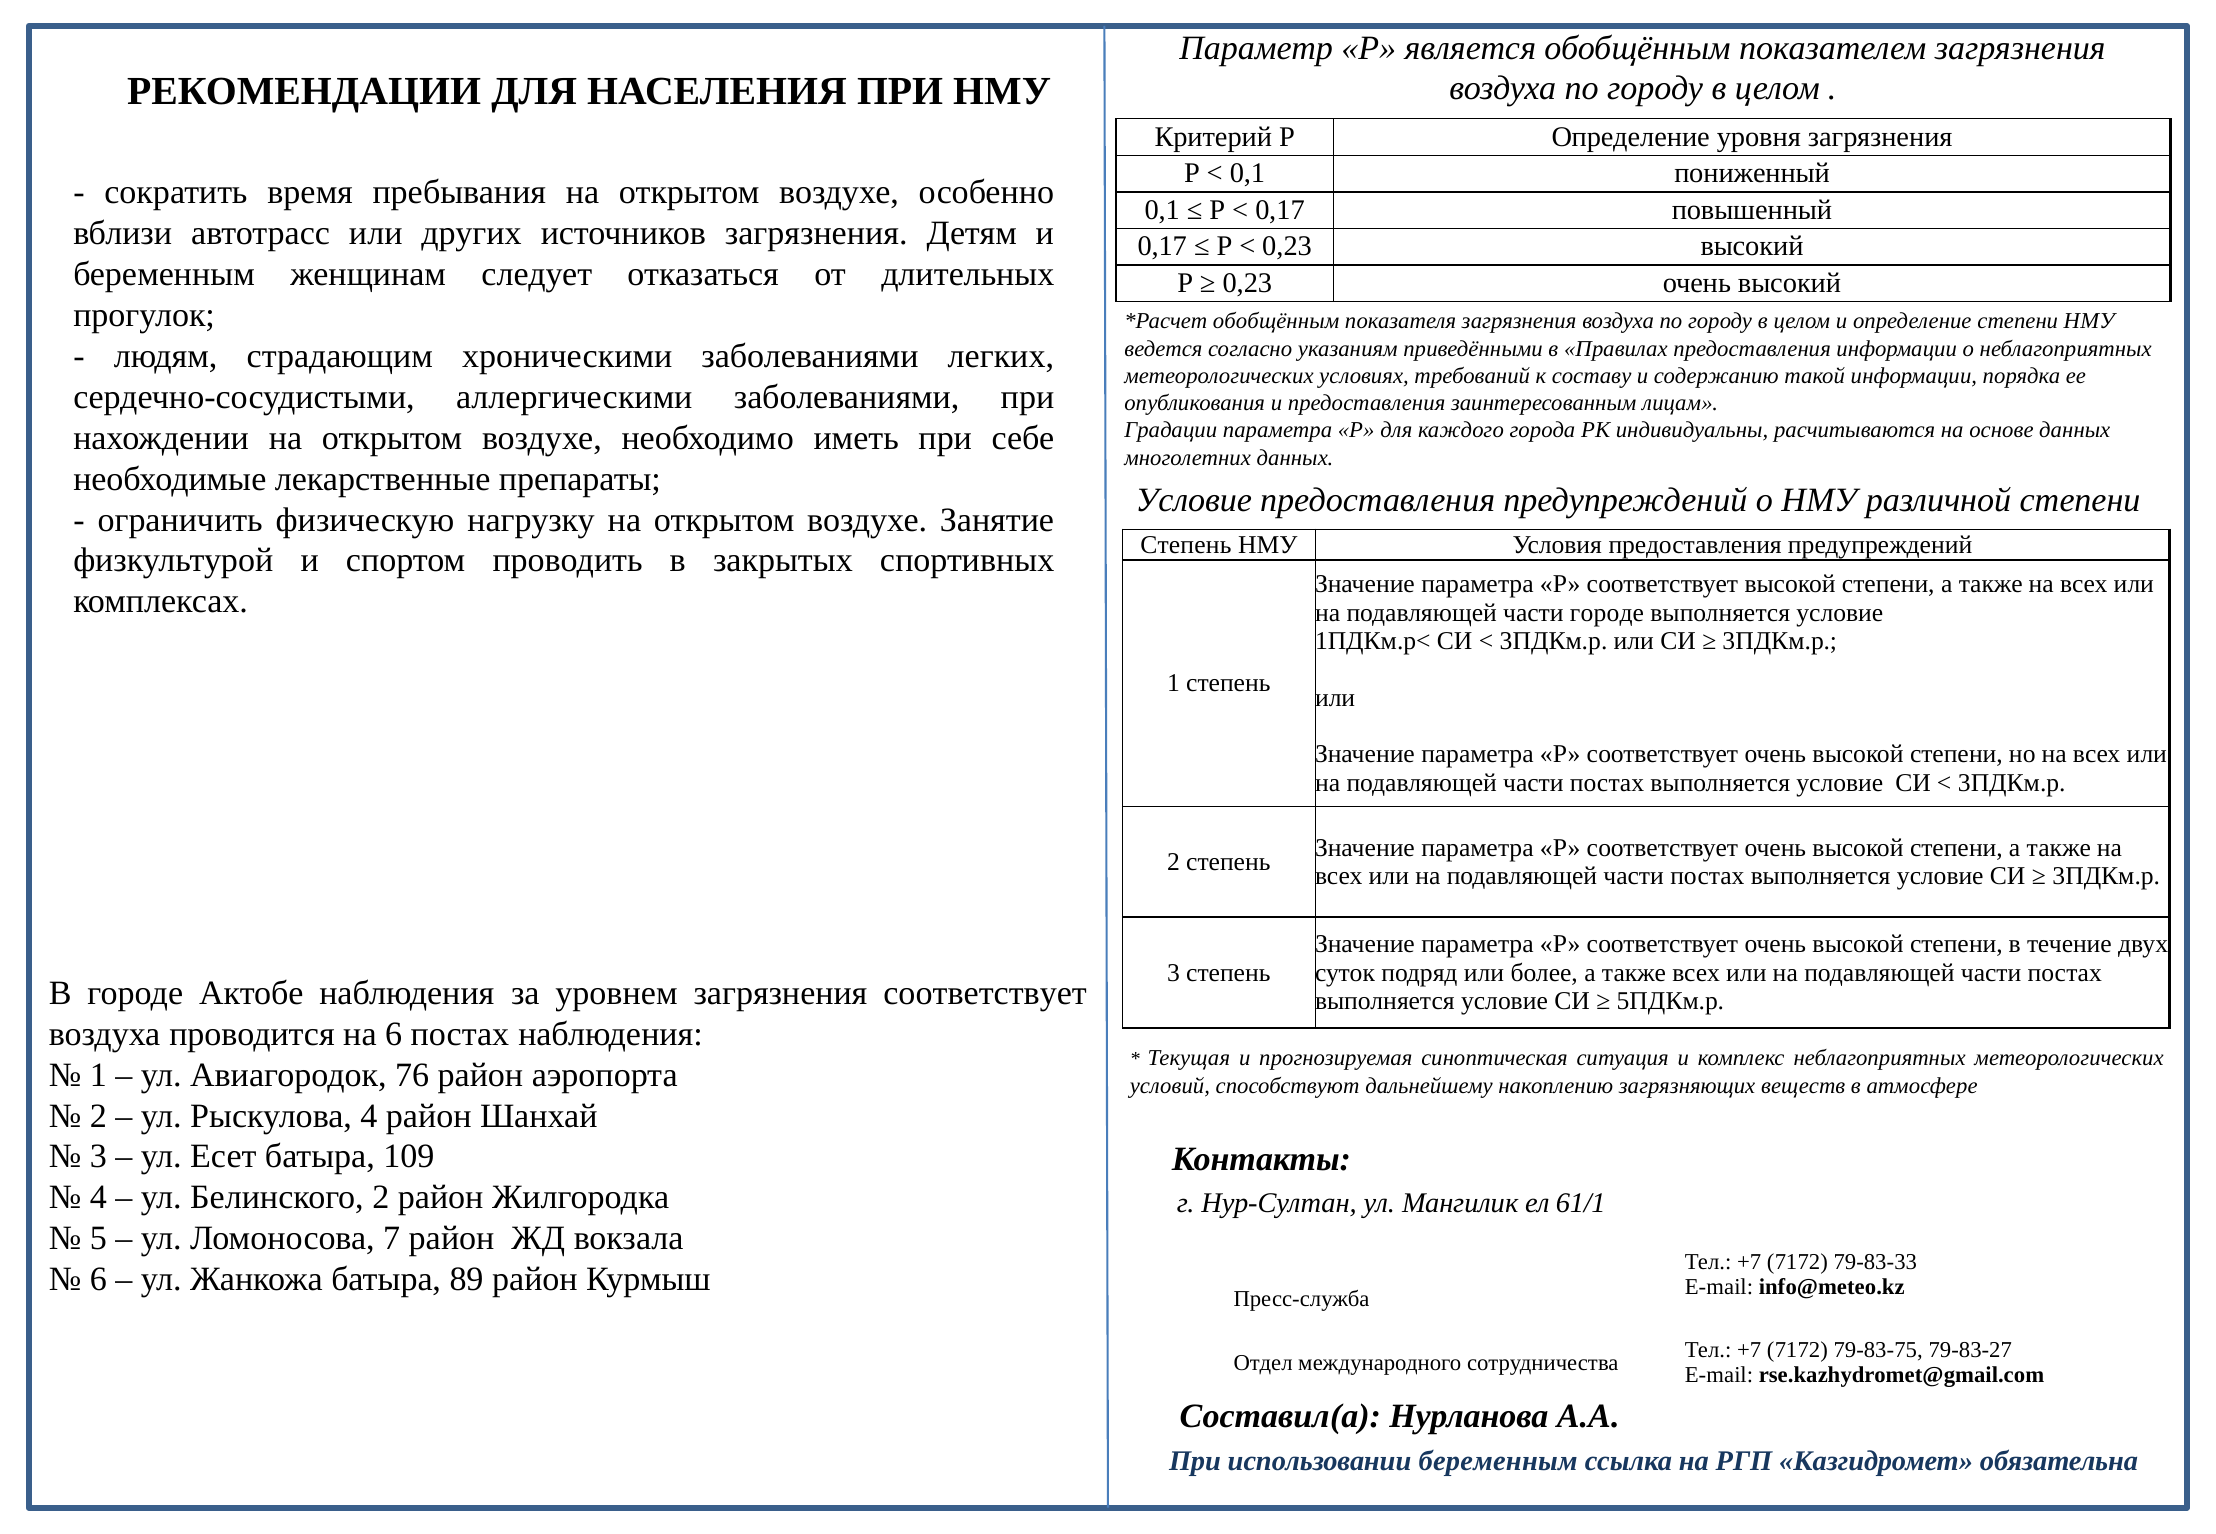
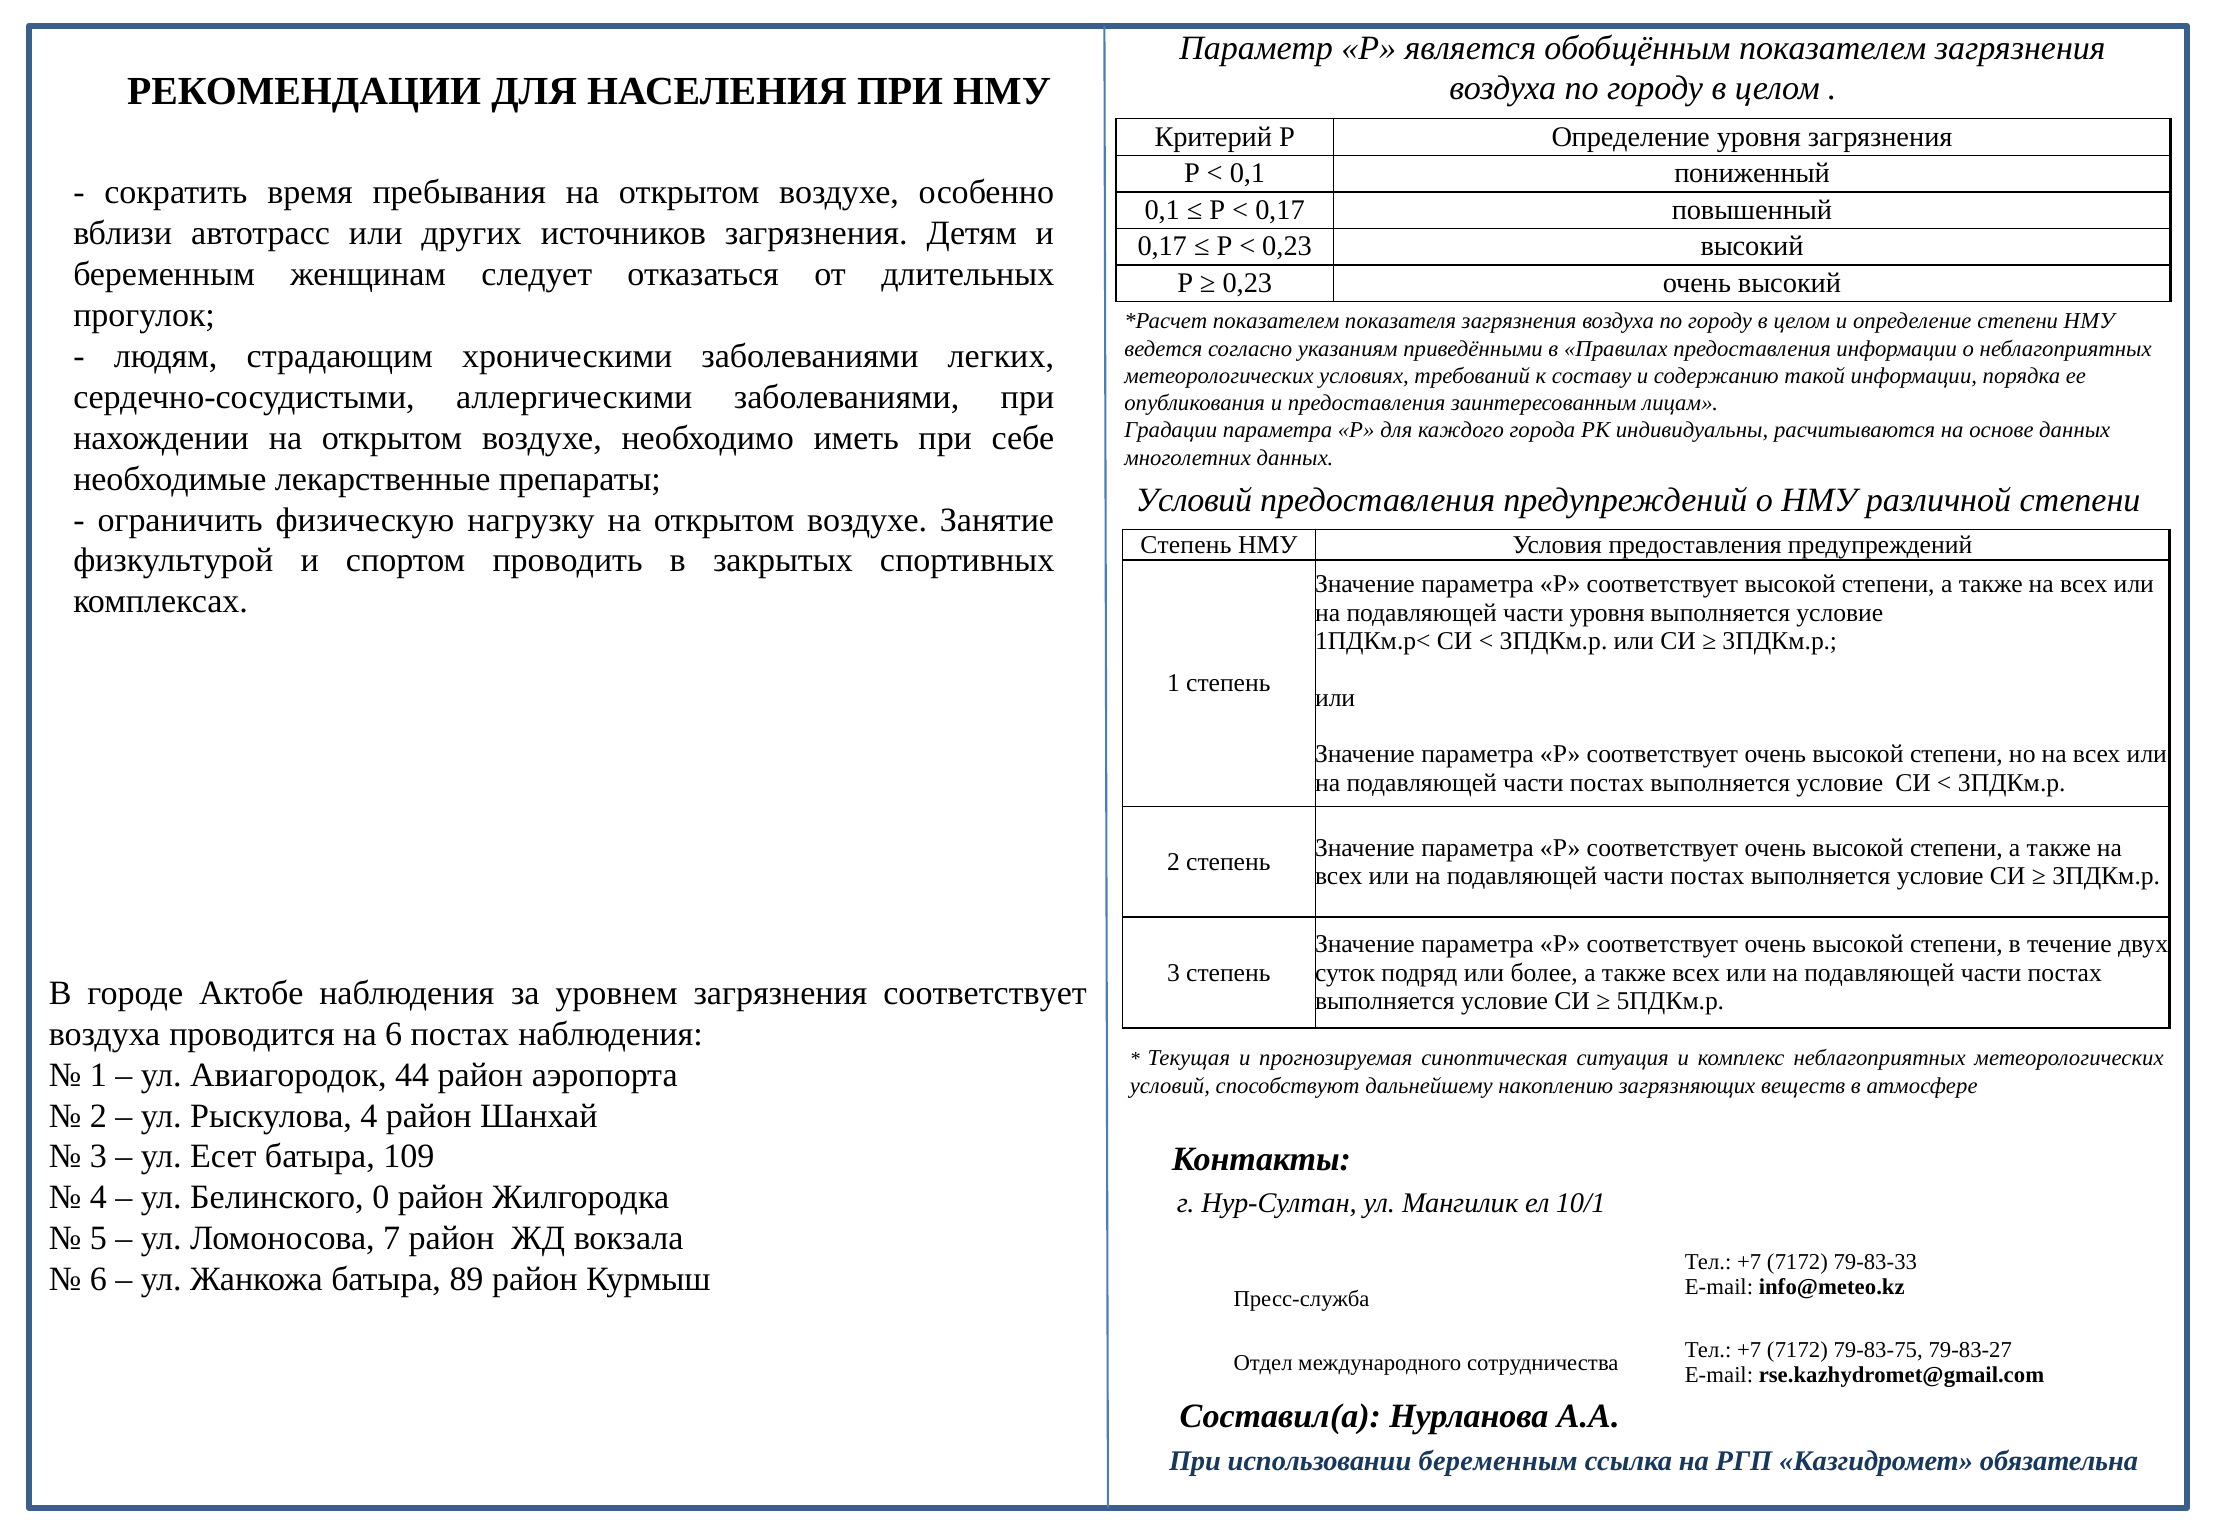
обобщённым at (1276, 321): обобщённым -> показателем
Условие at (1194, 500): Условие -> Условий
части городе: городе -> уровня
76: 76 -> 44
Белинского 2: 2 -> 0
61/1: 61/1 -> 10/1
